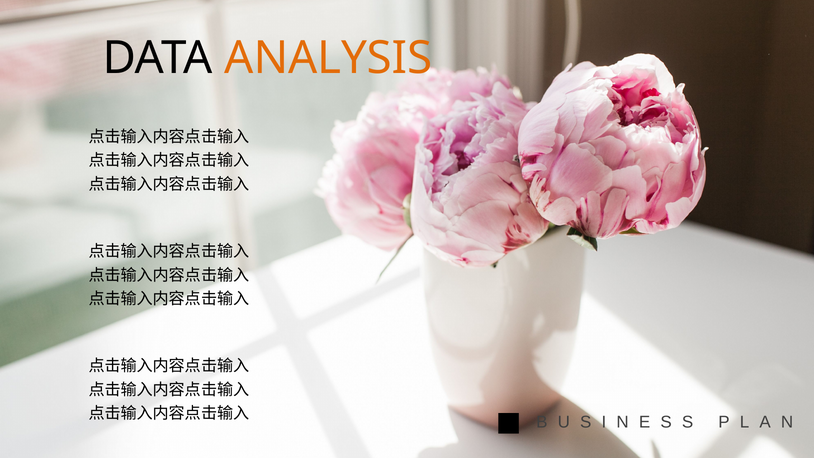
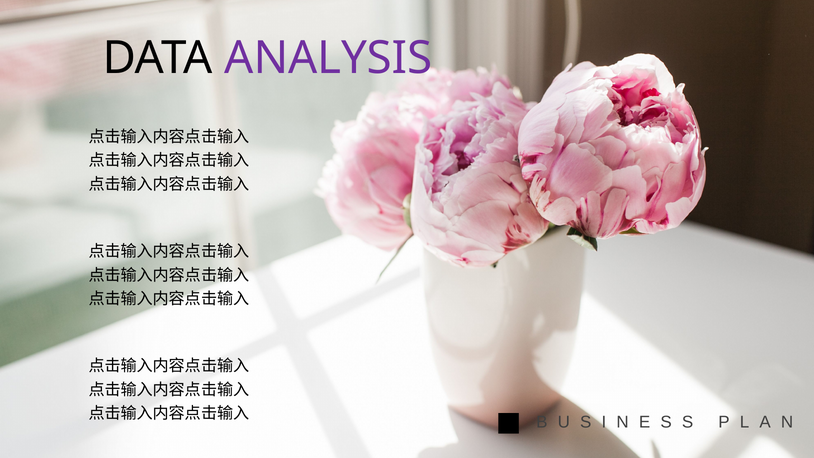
ANALYSIS colour: orange -> purple
